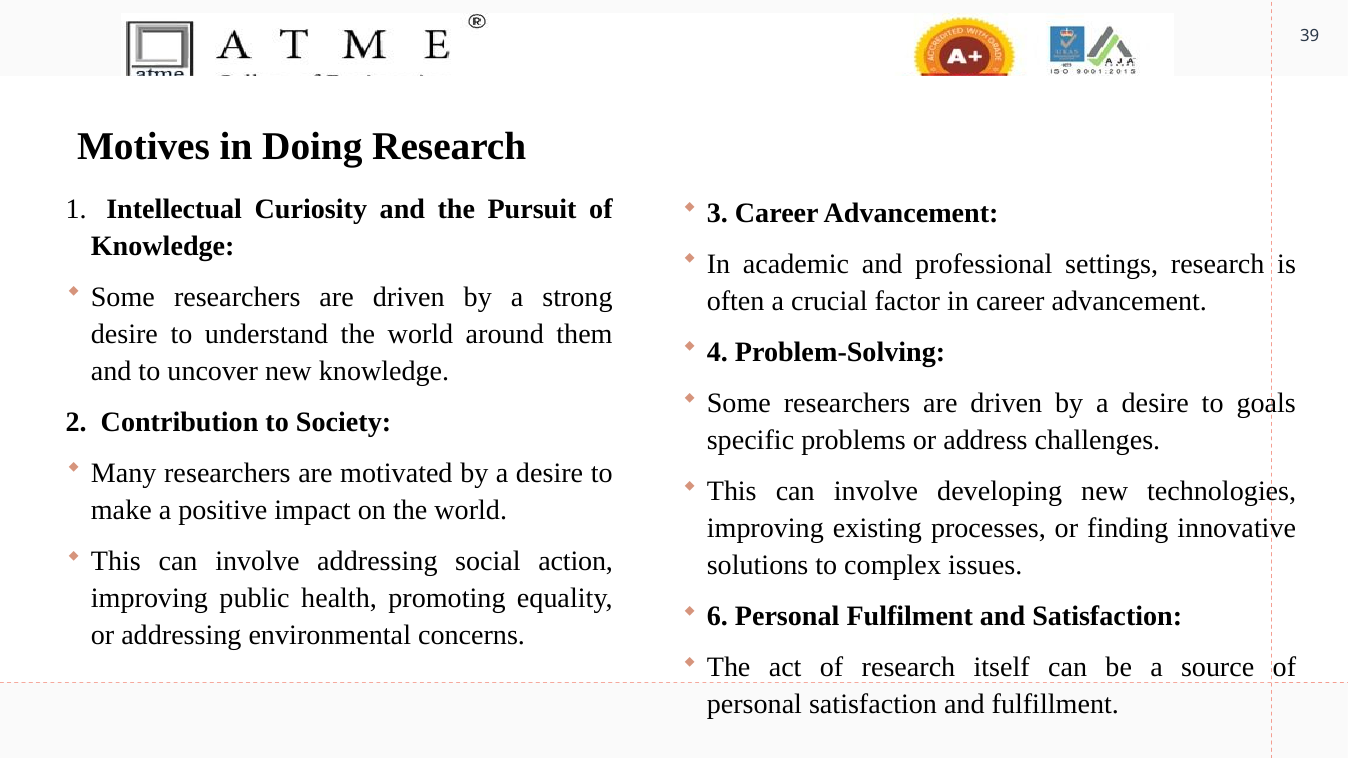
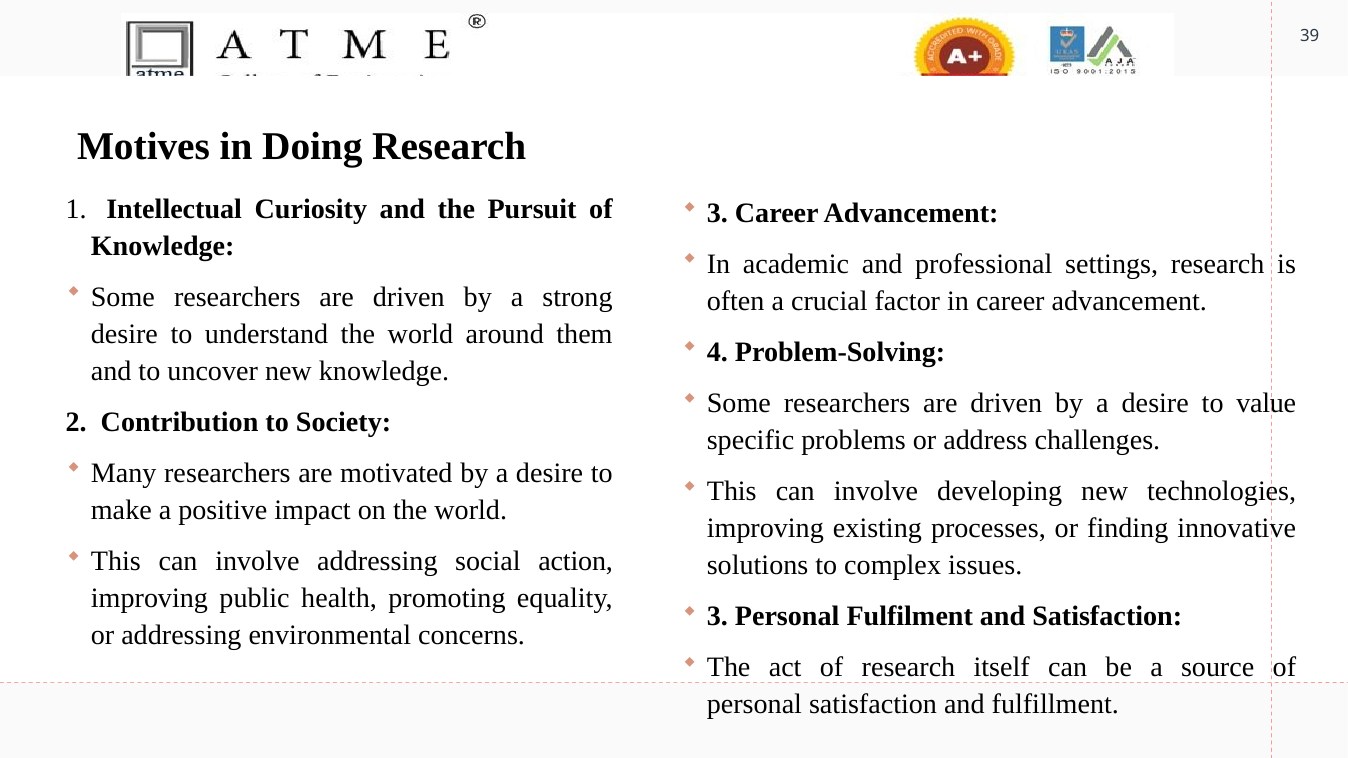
goals: goals -> value
6 at (717, 617): 6 -> 3
